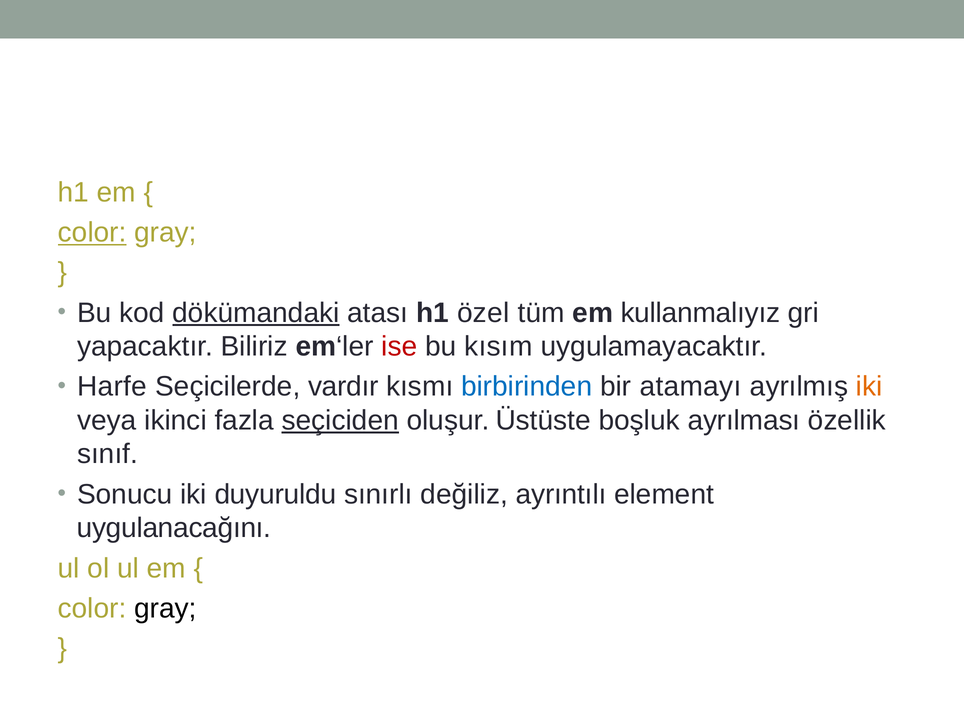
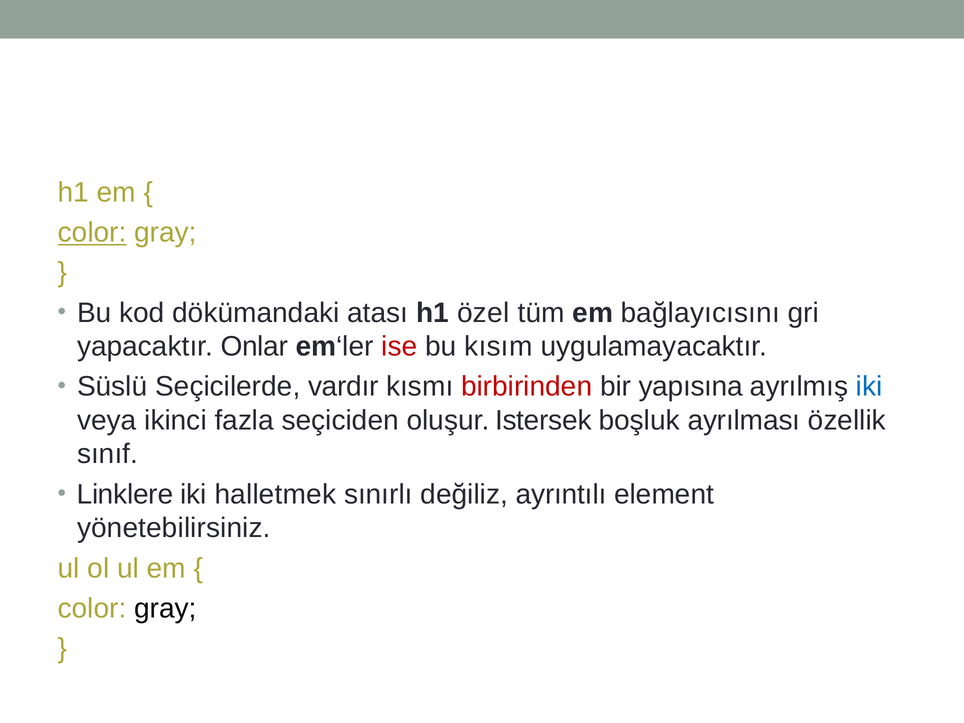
dökümandaki underline: present -> none
kullanmalıyız: kullanmalıyız -> bağlayıcısını
Biliriz: Biliriz -> Onlar
Harfe: Harfe -> Süslü
birbirinden colour: blue -> red
atamayı: atamayı -> yapısına
iki at (869, 387) colour: orange -> blue
seçiciden underline: present -> none
Üstüste: Üstüste -> Istersek
Sonucu: Sonucu -> Linklere
duyuruldu: duyuruldu -> halletmek
uygulanacağını: uygulanacağını -> yönetebilirsiniz
